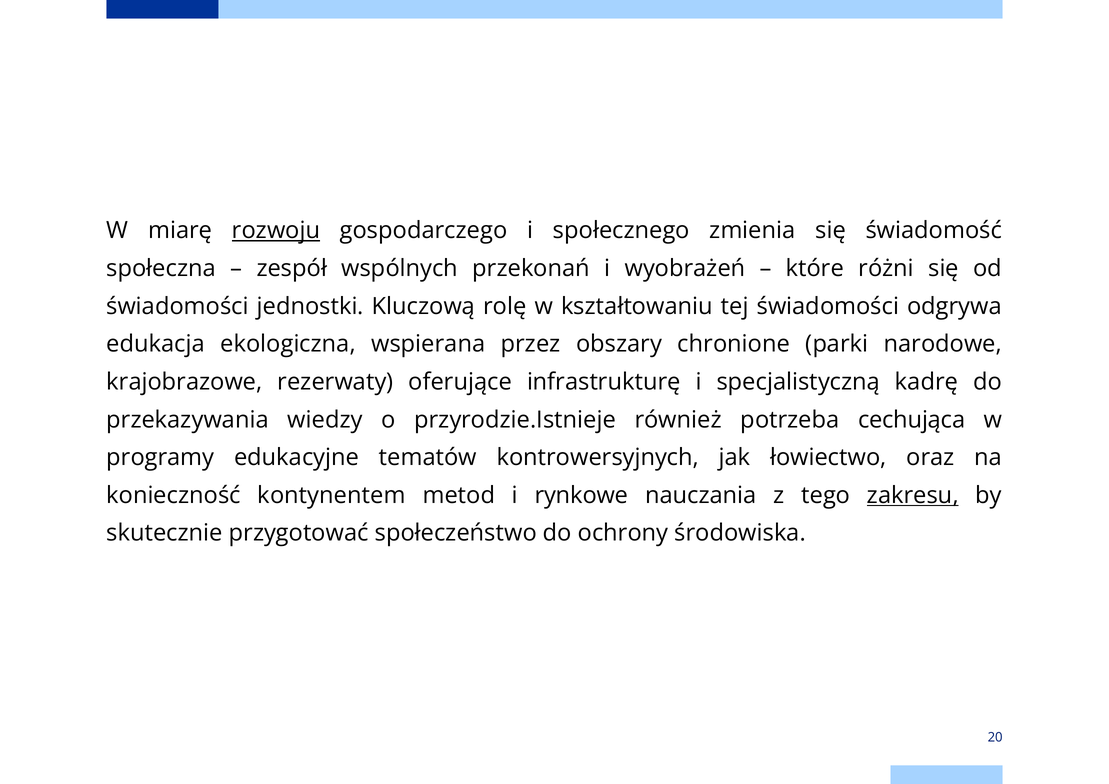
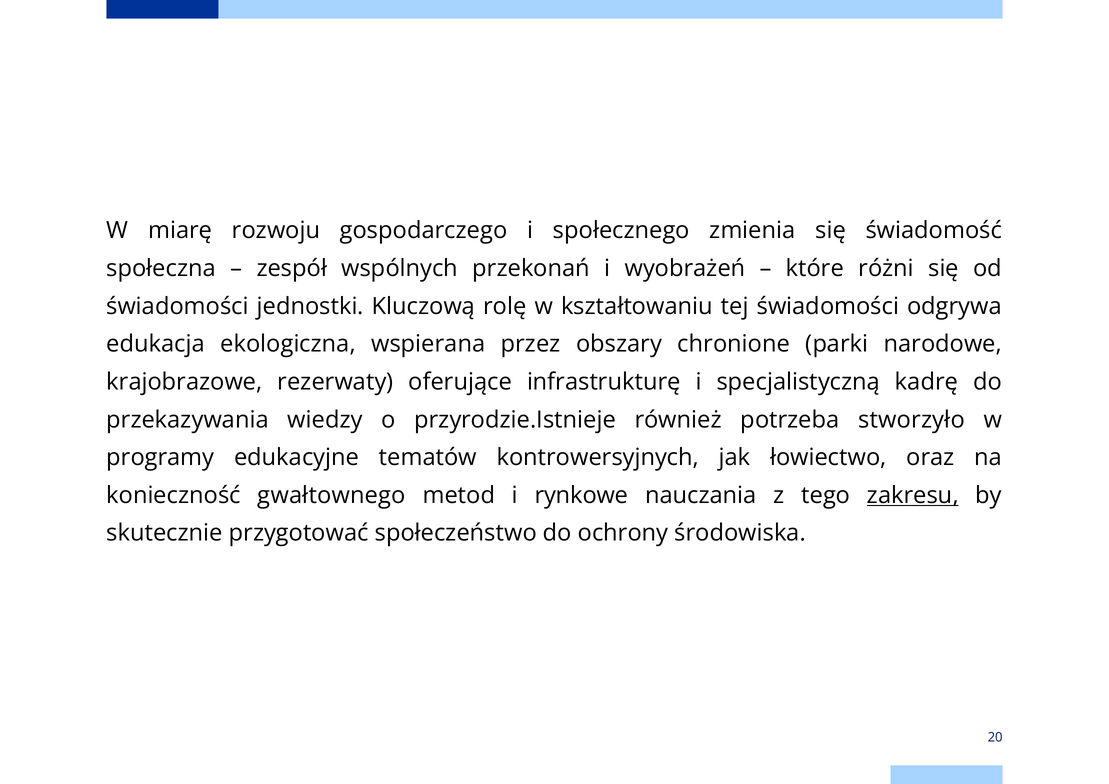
rozwoju underline: present -> none
cechująca: cechująca -> stworzyło
kontynentem: kontynentem -> gwałtownego
